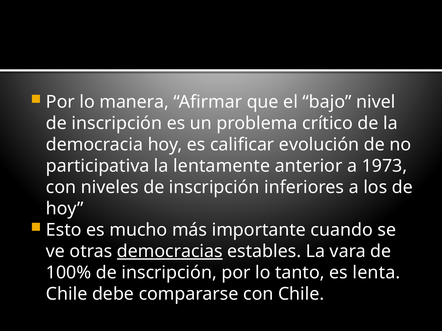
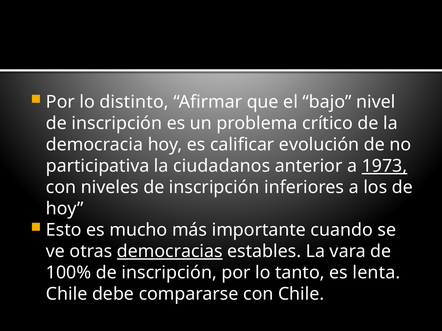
manera: manera -> distinto
lentamente: lentamente -> ciudadanos
1973 underline: none -> present
